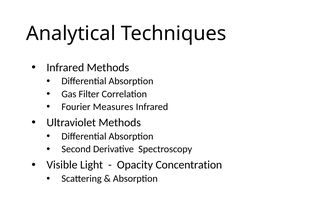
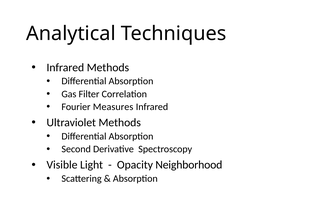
Concentration: Concentration -> Neighborhood
